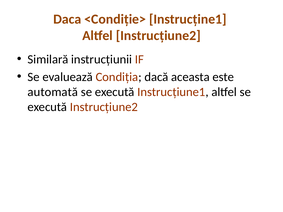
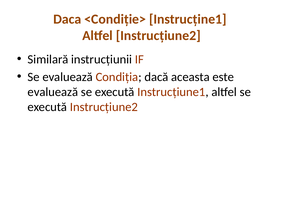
automată at (53, 92): automată -> evaluează
